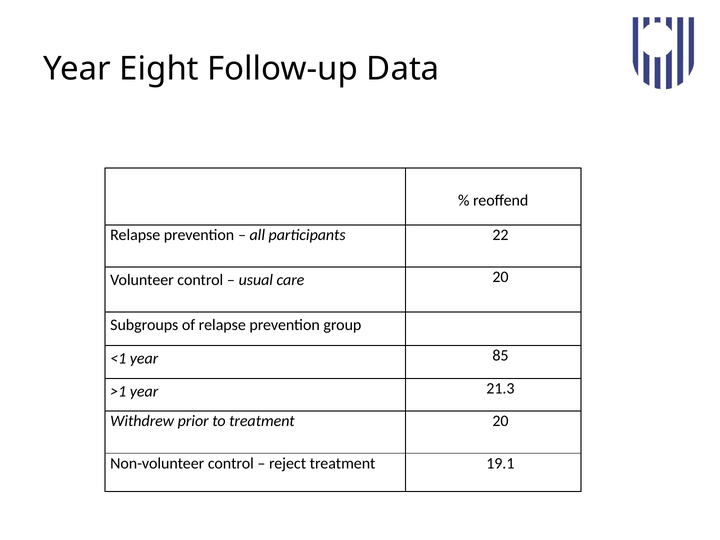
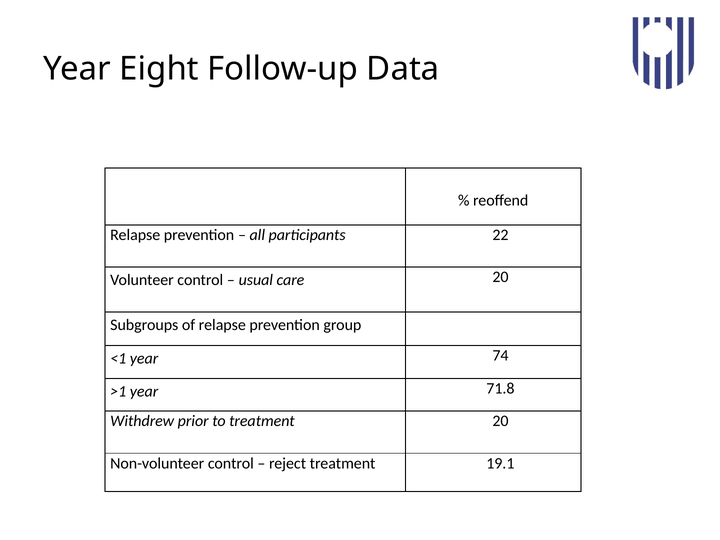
85: 85 -> 74
21.3: 21.3 -> 71.8
